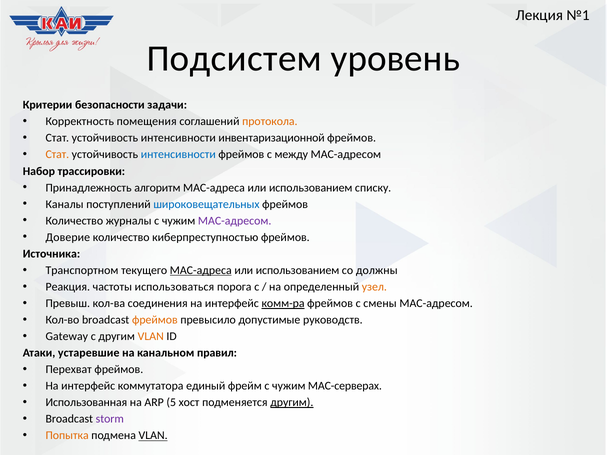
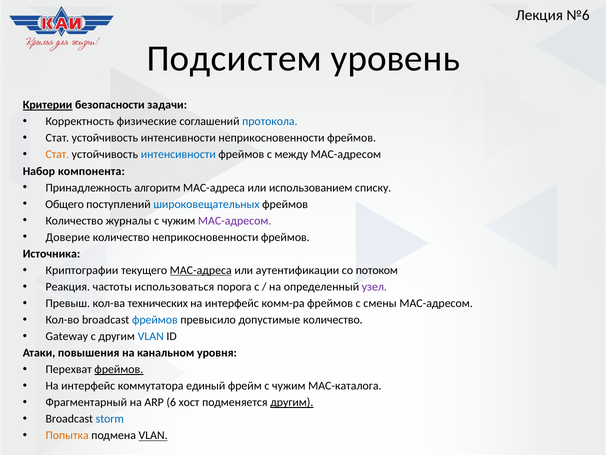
№1: №1 -> №6
Критерии underline: none -> present
помещения: помещения -> физические
протокола colour: orange -> blue
интенсивности инвентаризационной: инвентаризационной -> неприкосновенности
трассировки: трассировки -> компонента
Каналы: Каналы -> Общего
количество киберпреступностью: киберпреступностью -> неприкосновенности
Транспортном: Транспортном -> Криптографии
использованием at (298, 270): использованием -> аутентификации
должны: должны -> потоком
узел colour: orange -> purple
соединения: соединения -> технических
комм-ра underline: present -> none
фреймов at (155, 320) colour: orange -> blue
допустимые руководств: руководств -> количество
VLAN at (151, 337) colour: orange -> blue
устаревшие: устаревшие -> повышения
правил: правил -> уровня
фреймов at (119, 370) underline: none -> present
MAC-серверах: MAC-серверах -> MAC-каталога
Использованная: Использованная -> Фрагментарный
5: 5 -> 6
storm colour: purple -> blue
